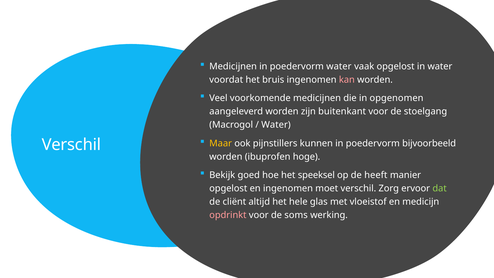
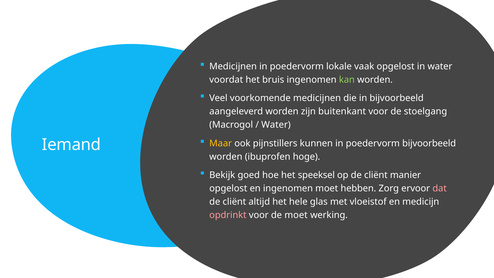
poedervorm water: water -> lokale
kan colour: pink -> light green
in opgenomen: opgenomen -> bijvoorbeeld
Verschil at (71, 145): Verschil -> Iemand
op de heeft: heeft -> cliënt
moet verschil: verschil -> hebben
dat colour: light green -> pink
de soms: soms -> moet
